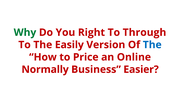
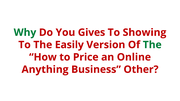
Right: Right -> Gives
Through: Through -> Showing
The at (152, 45) colour: blue -> green
Normally: Normally -> Anything
Easier: Easier -> Other
